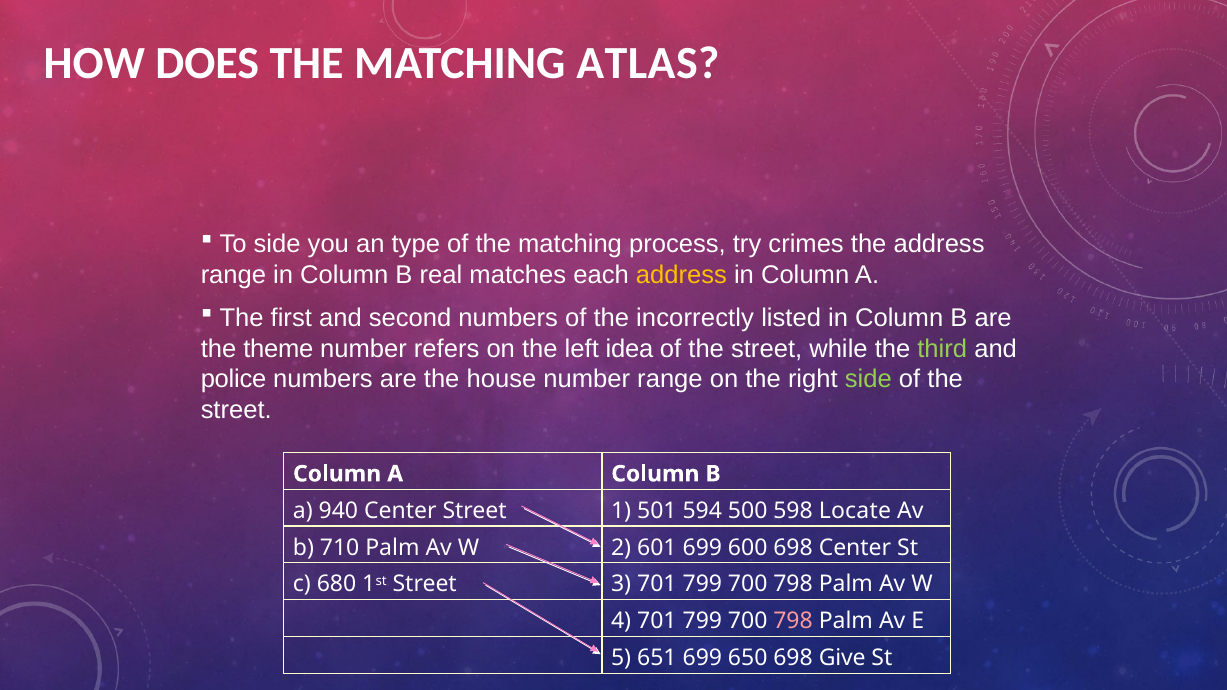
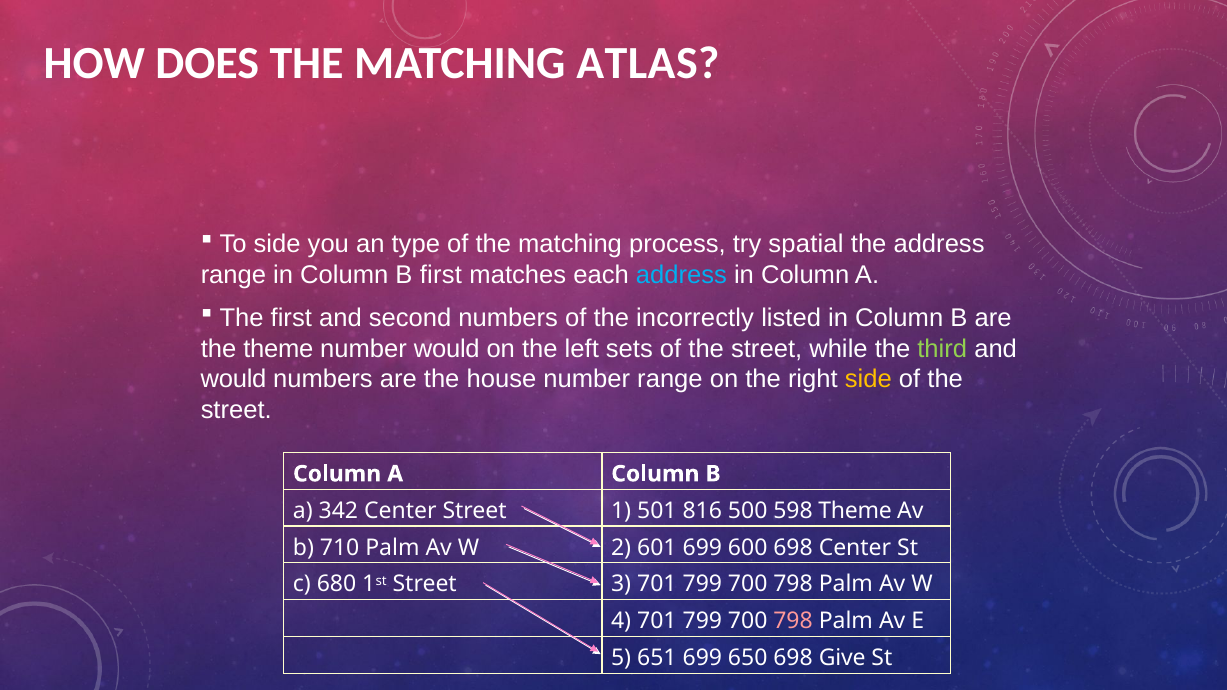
crimes: crimes -> spatial
B real: real -> first
address at (681, 275) colour: yellow -> light blue
number refers: refers -> would
idea: idea -> sets
police at (234, 380): police -> would
side at (868, 380) colour: light green -> yellow
940: 940 -> 342
594: 594 -> 816
598 Locate: Locate -> Theme
